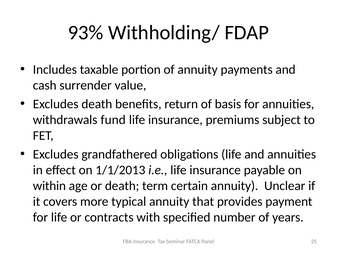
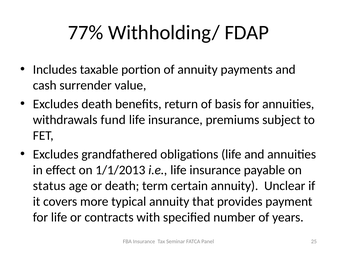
93%: 93% -> 77%
within: within -> status
